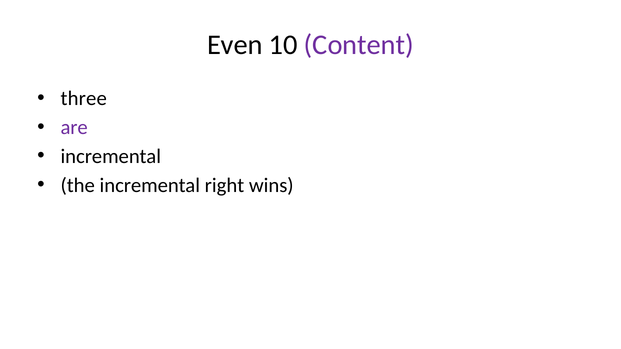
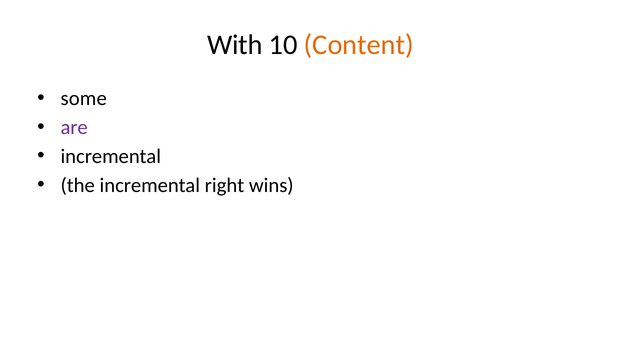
Even: Even -> With
Content colour: purple -> orange
three: three -> some
